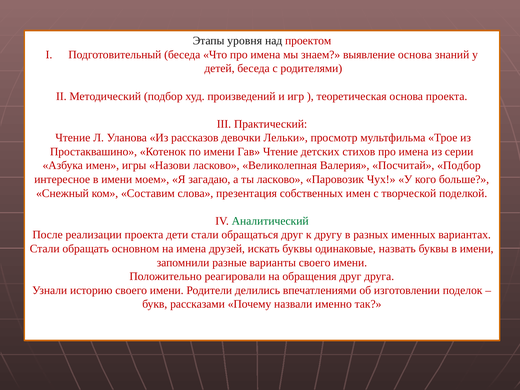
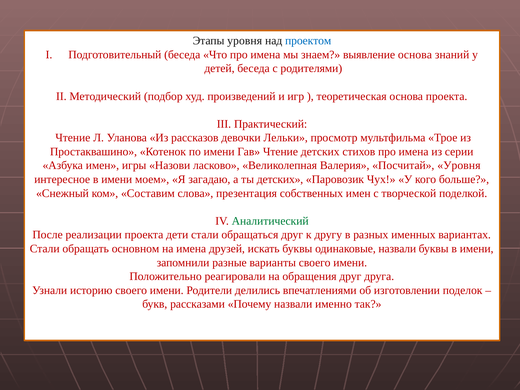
проектом colour: red -> blue
Посчитай Подбор: Подбор -> Уровня
ты ласково: ласково -> детских
одинаковые назвать: назвать -> назвали
